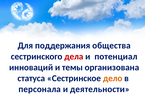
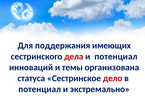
общества: общества -> имеющих
дело colour: orange -> red
персонала at (40, 89): персонала -> потенциал
деятельности: деятельности -> экстремально
